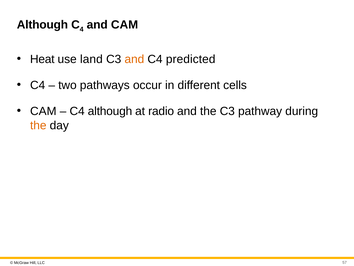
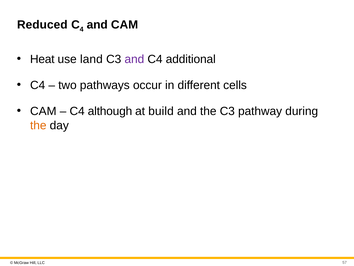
Although at (42, 25): Although -> Reduced
and at (134, 59) colour: orange -> purple
predicted: predicted -> additional
radio: radio -> build
